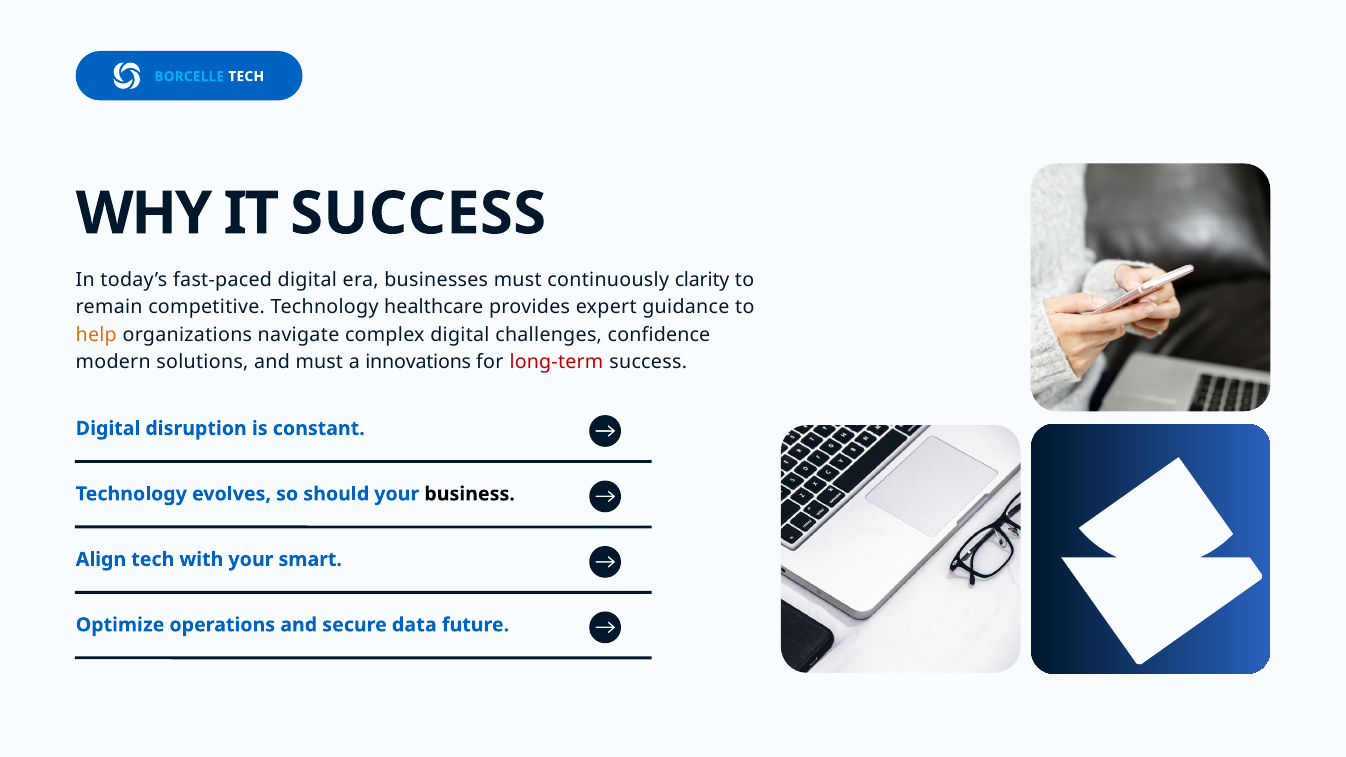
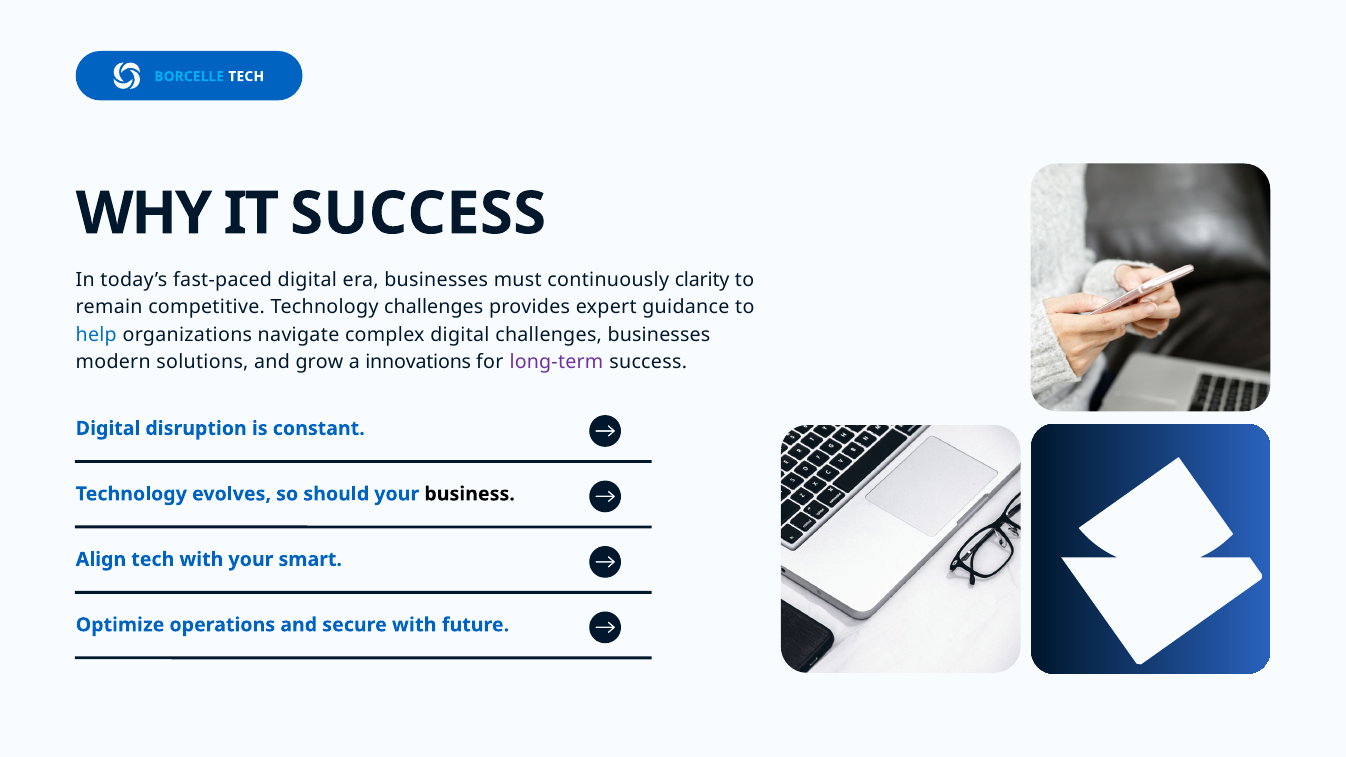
Technology healthcare: healthcare -> challenges
help colour: orange -> blue
challenges confidence: confidence -> businesses
and must: must -> grow
long-term colour: red -> purple
secure data: data -> with
